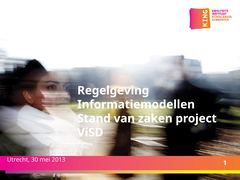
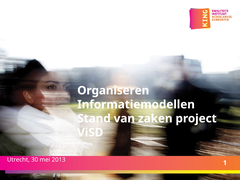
Regelgeving: Regelgeving -> Organiseren
